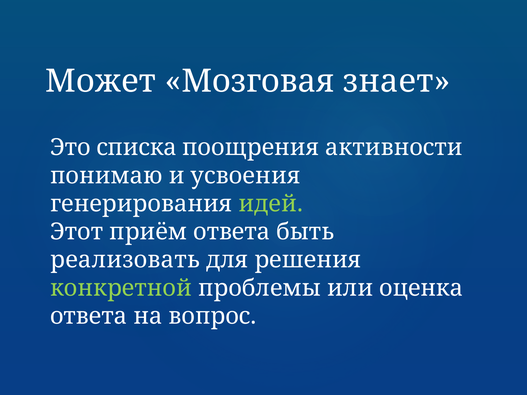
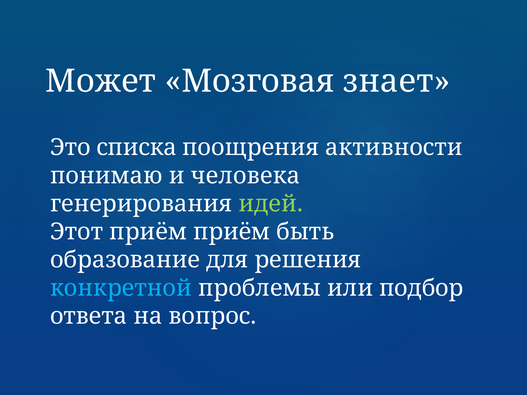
усвоения: усвоения -> человека
приём ответа: ответа -> приём
реализовать: реализовать -> образование
конкретной colour: light green -> light blue
оценка: оценка -> подбор
